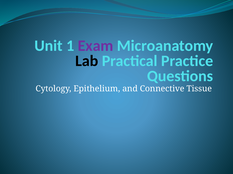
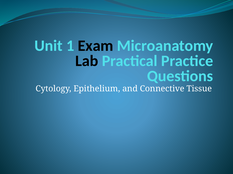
Exam colour: purple -> black
